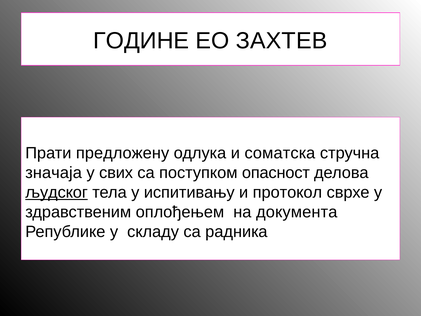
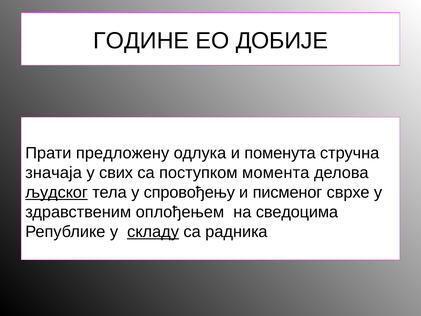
ЗАХТЕВ: ЗАХТЕВ -> ДОБИЈЕ
соматска: соматска -> поменута
опасност: опасност -> момента
испитивању: испитивању -> спровођењу
протокол: протокол -> писменог
документа: документа -> сведоцима
складу underline: none -> present
